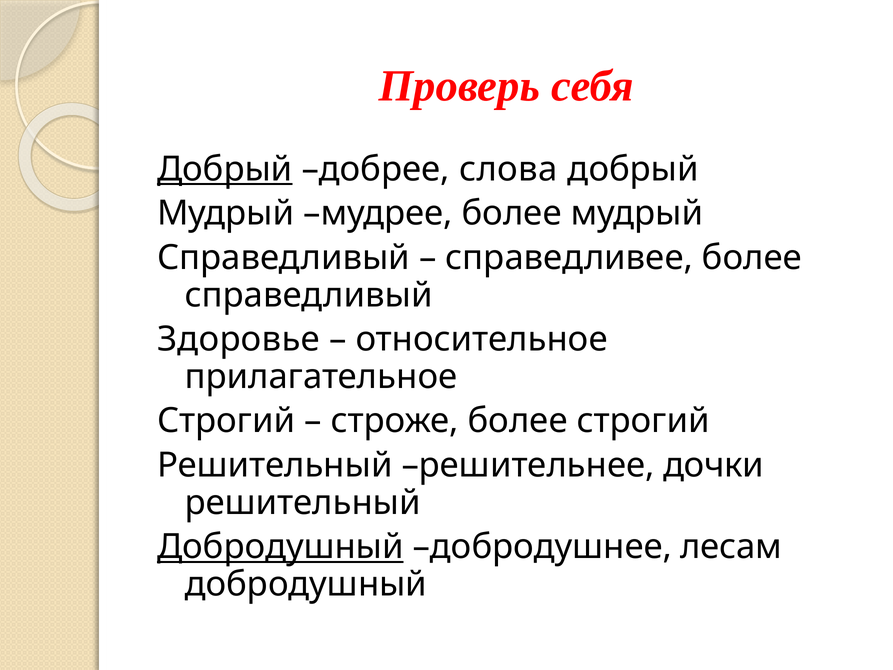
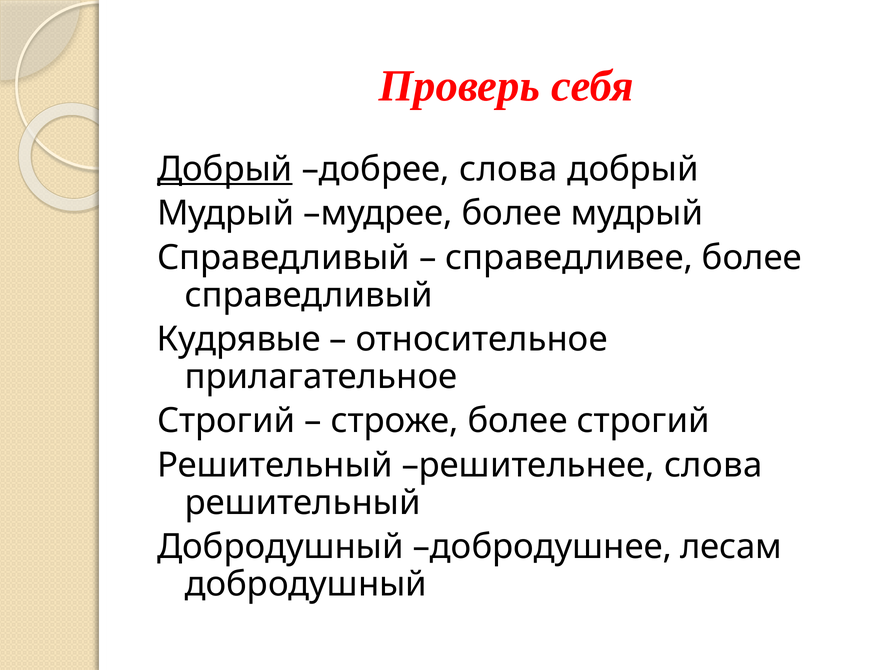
Здоровье: Здоровье -> Кудрявые
решительнее дочки: дочки -> слова
Добродушный at (280, 547) underline: present -> none
